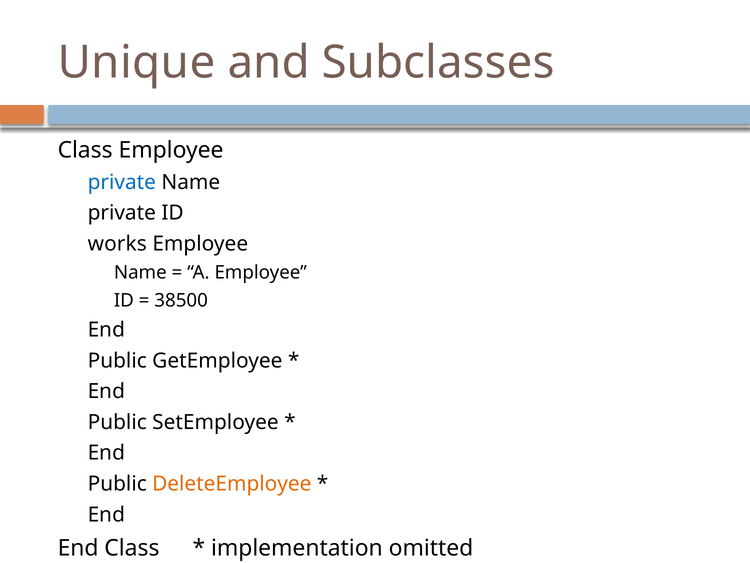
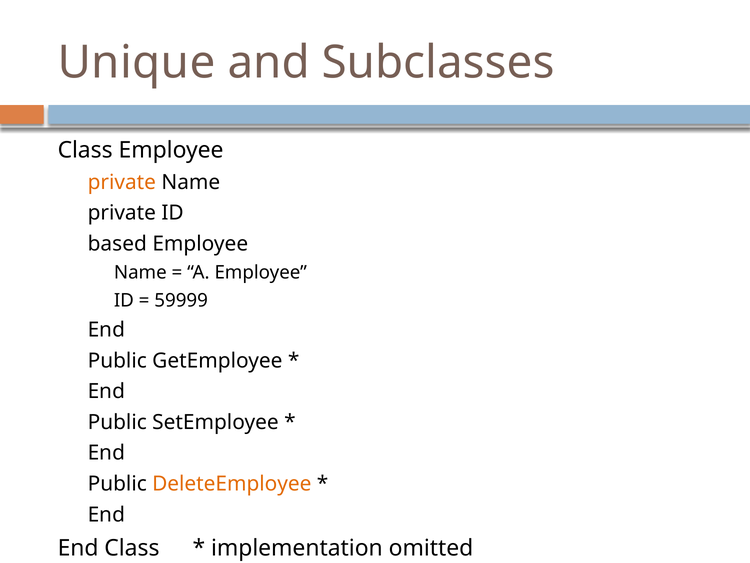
private at (122, 182) colour: blue -> orange
works: works -> based
38500: 38500 -> 59999
